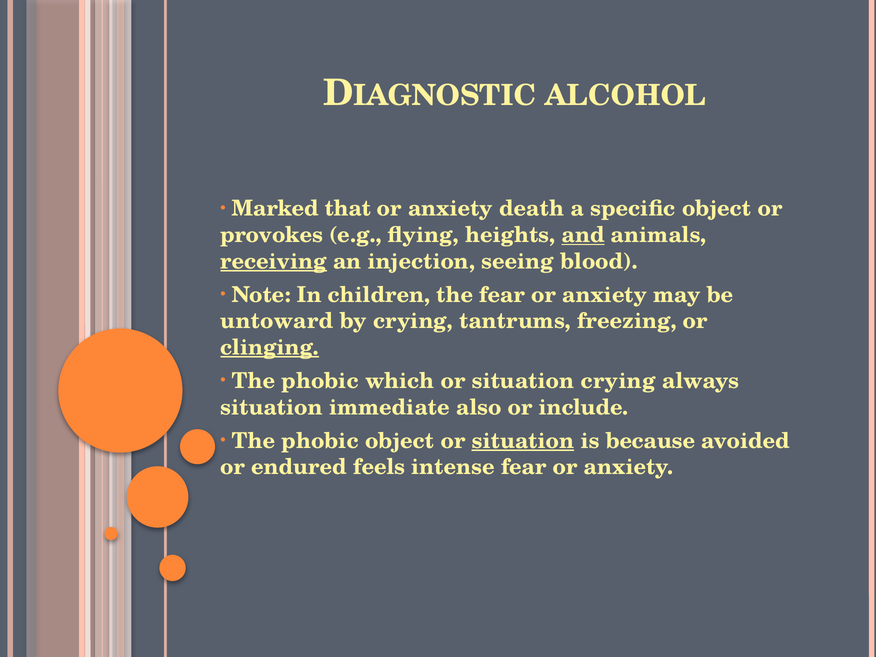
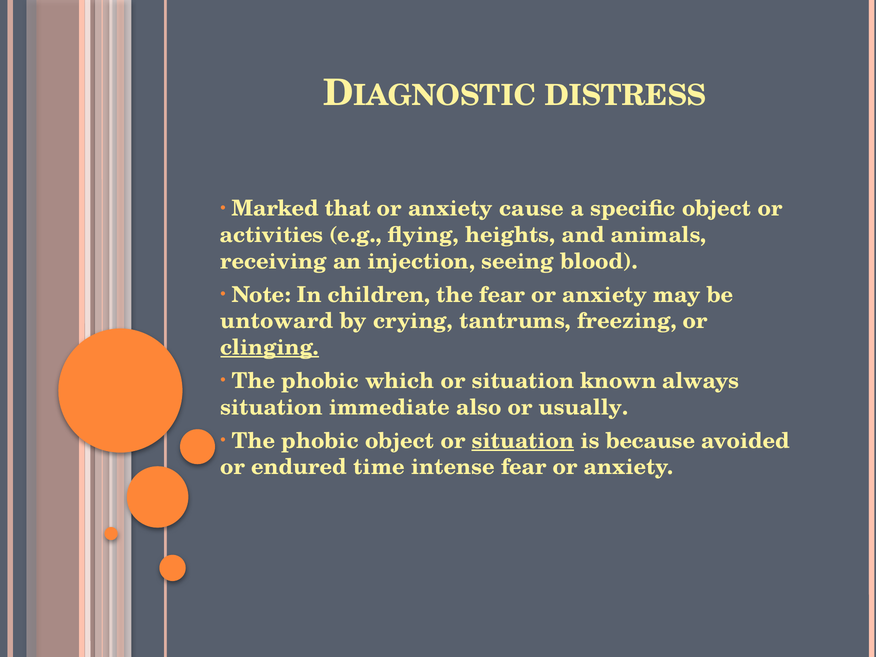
ALCOHOL: ALCOHOL -> DISTRESS
death: death -> cause
provokes: provokes -> activities
and underline: present -> none
receiving underline: present -> none
situation crying: crying -> known
include: include -> usually
feels: feels -> time
